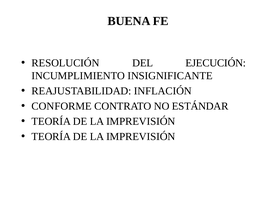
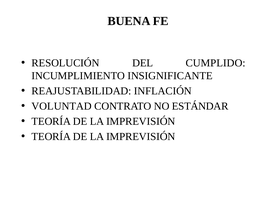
EJECUCIÓN: EJECUCIÓN -> CUMPLIDO
CONFORME: CONFORME -> VOLUNTAD
